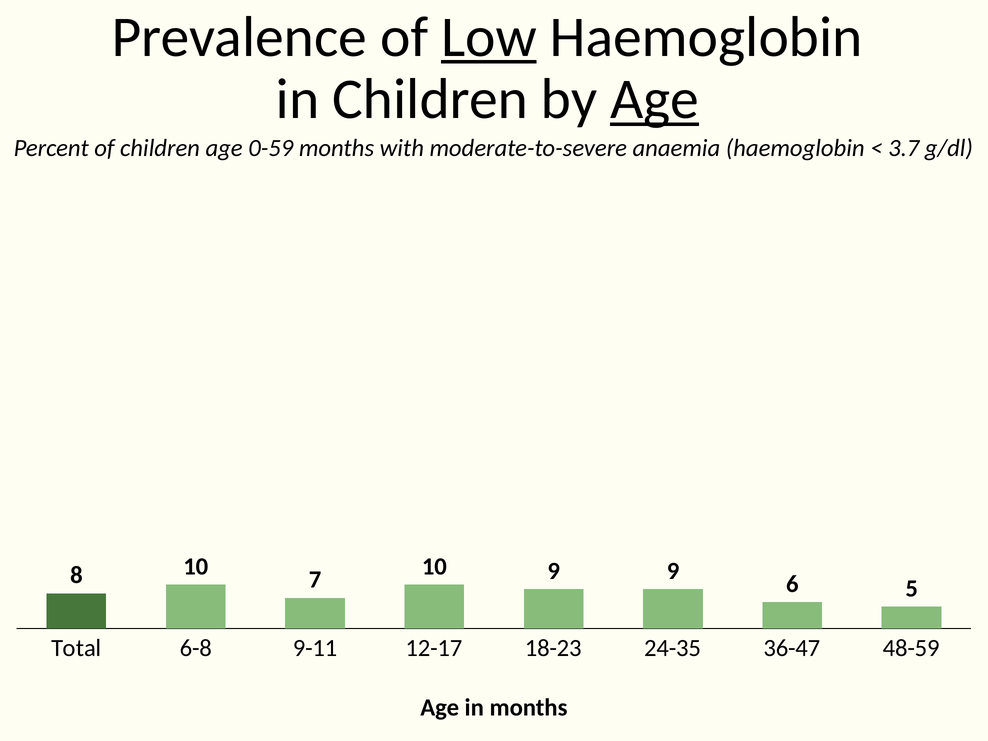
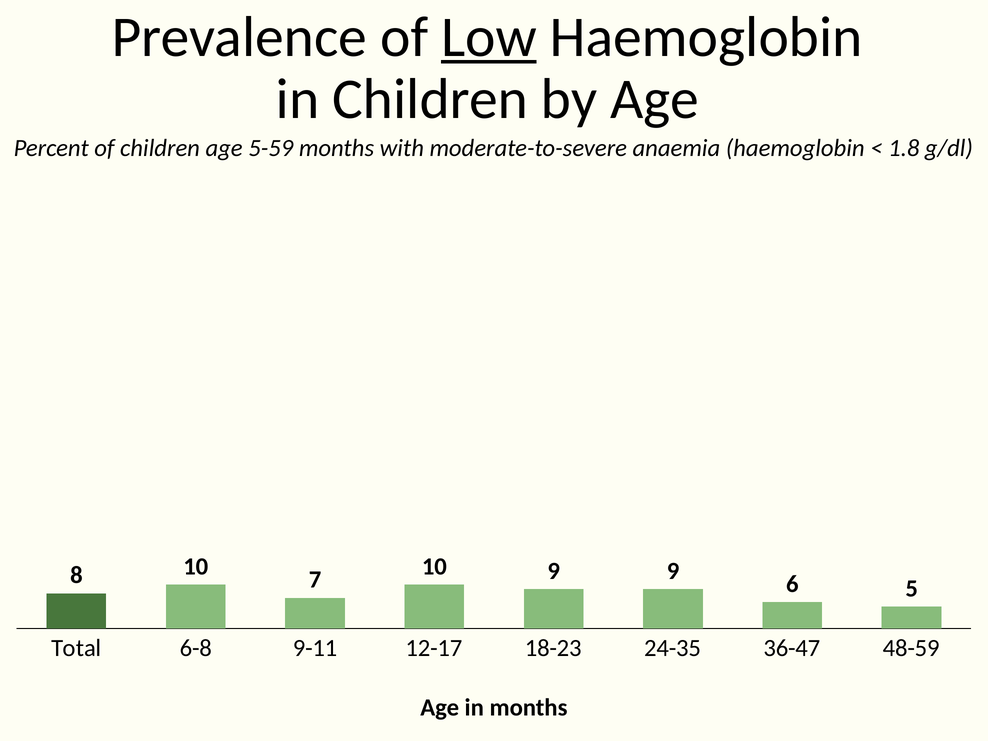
Age at (655, 99) underline: present -> none
0-59: 0-59 -> 5-59
3.7: 3.7 -> 1.8
